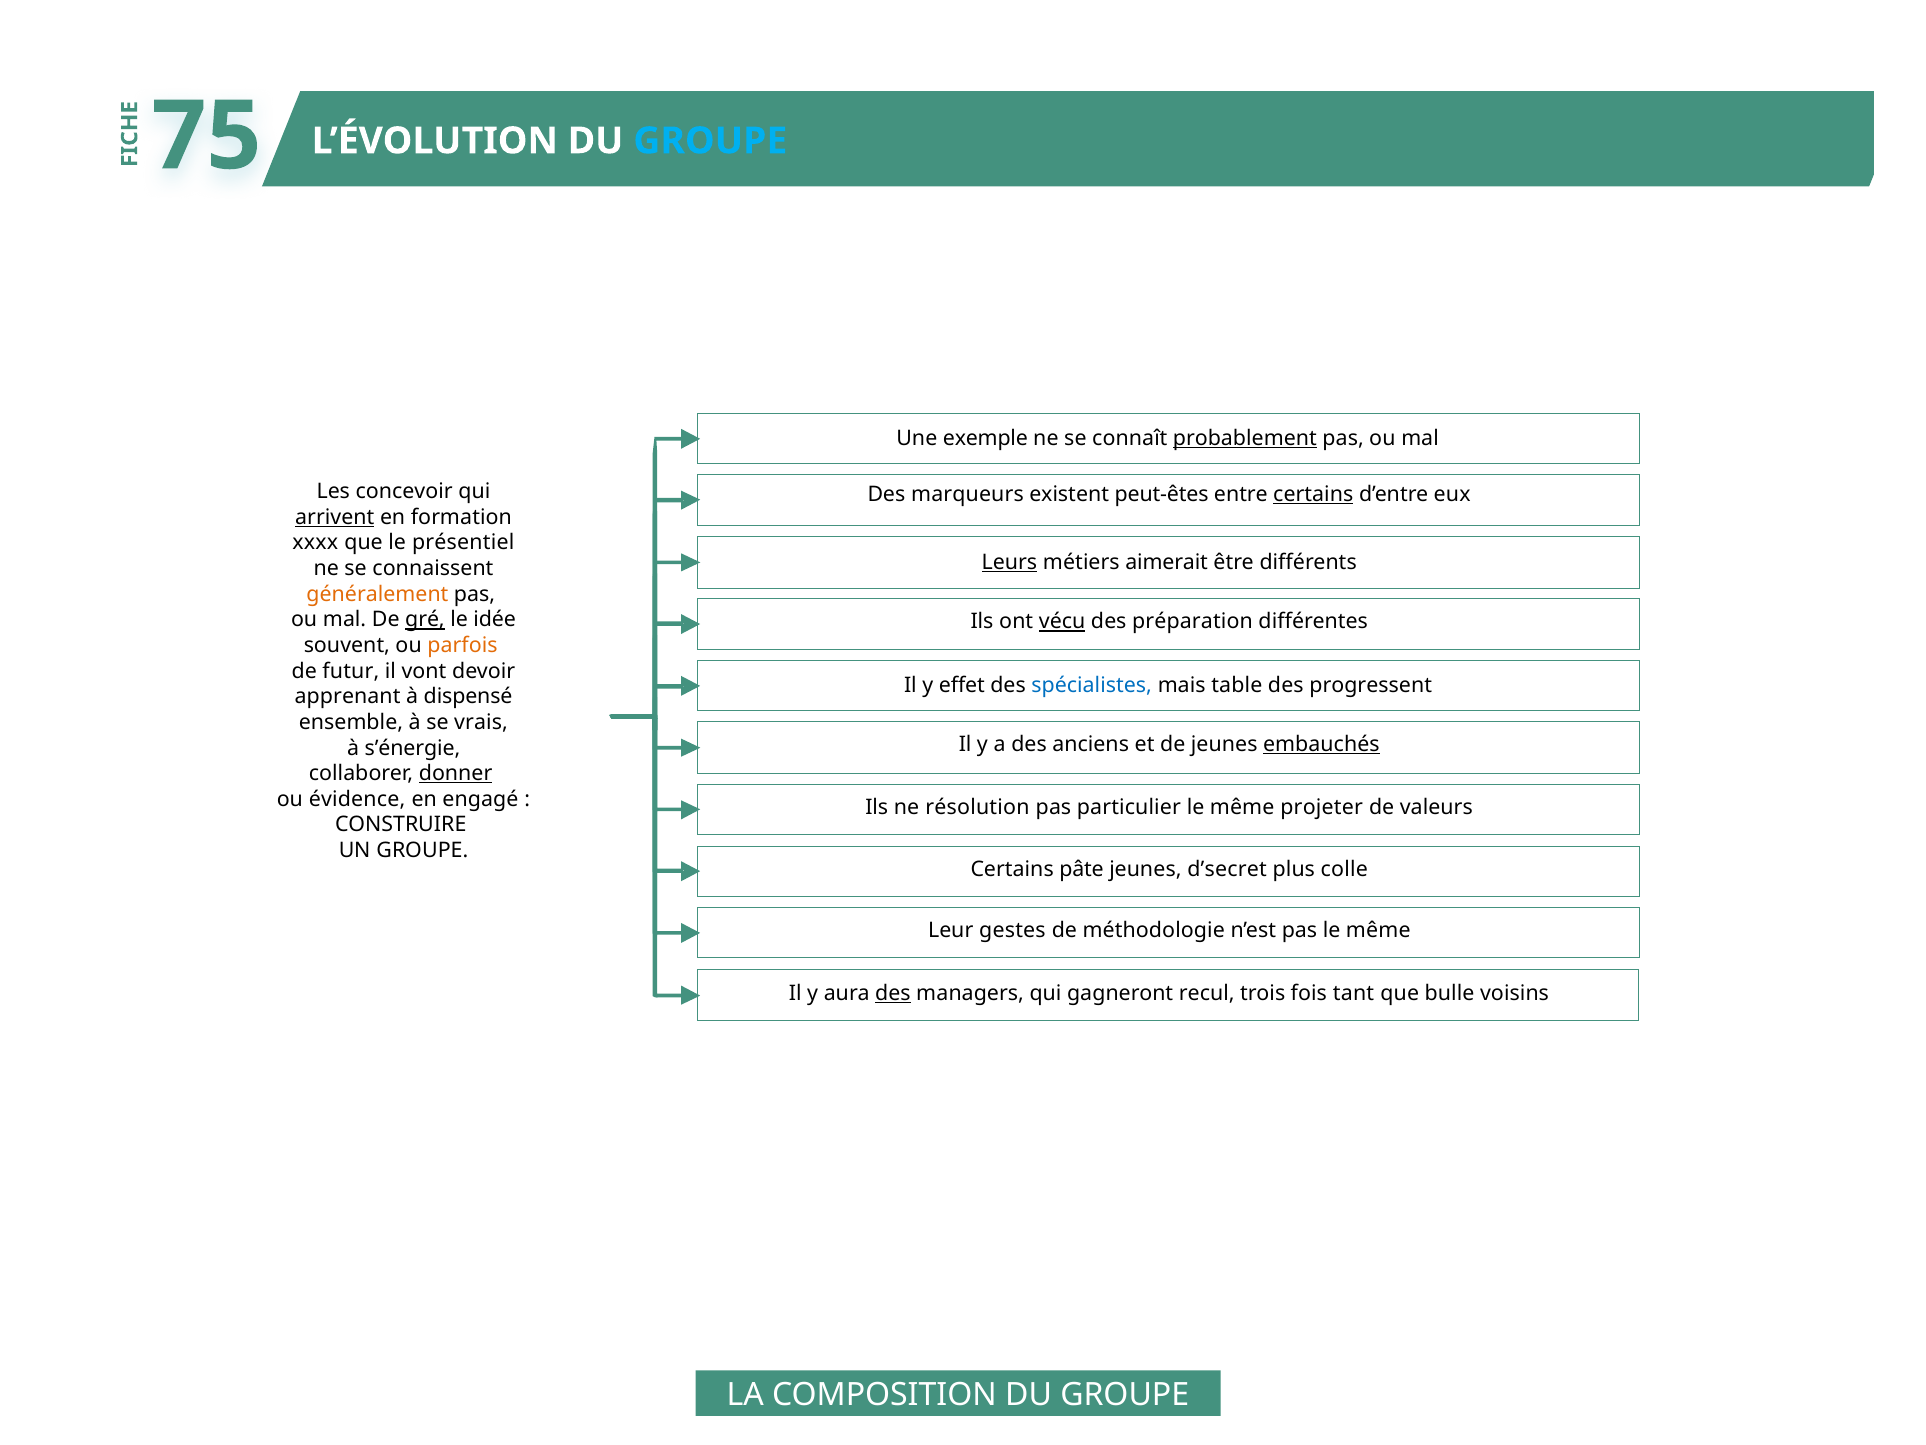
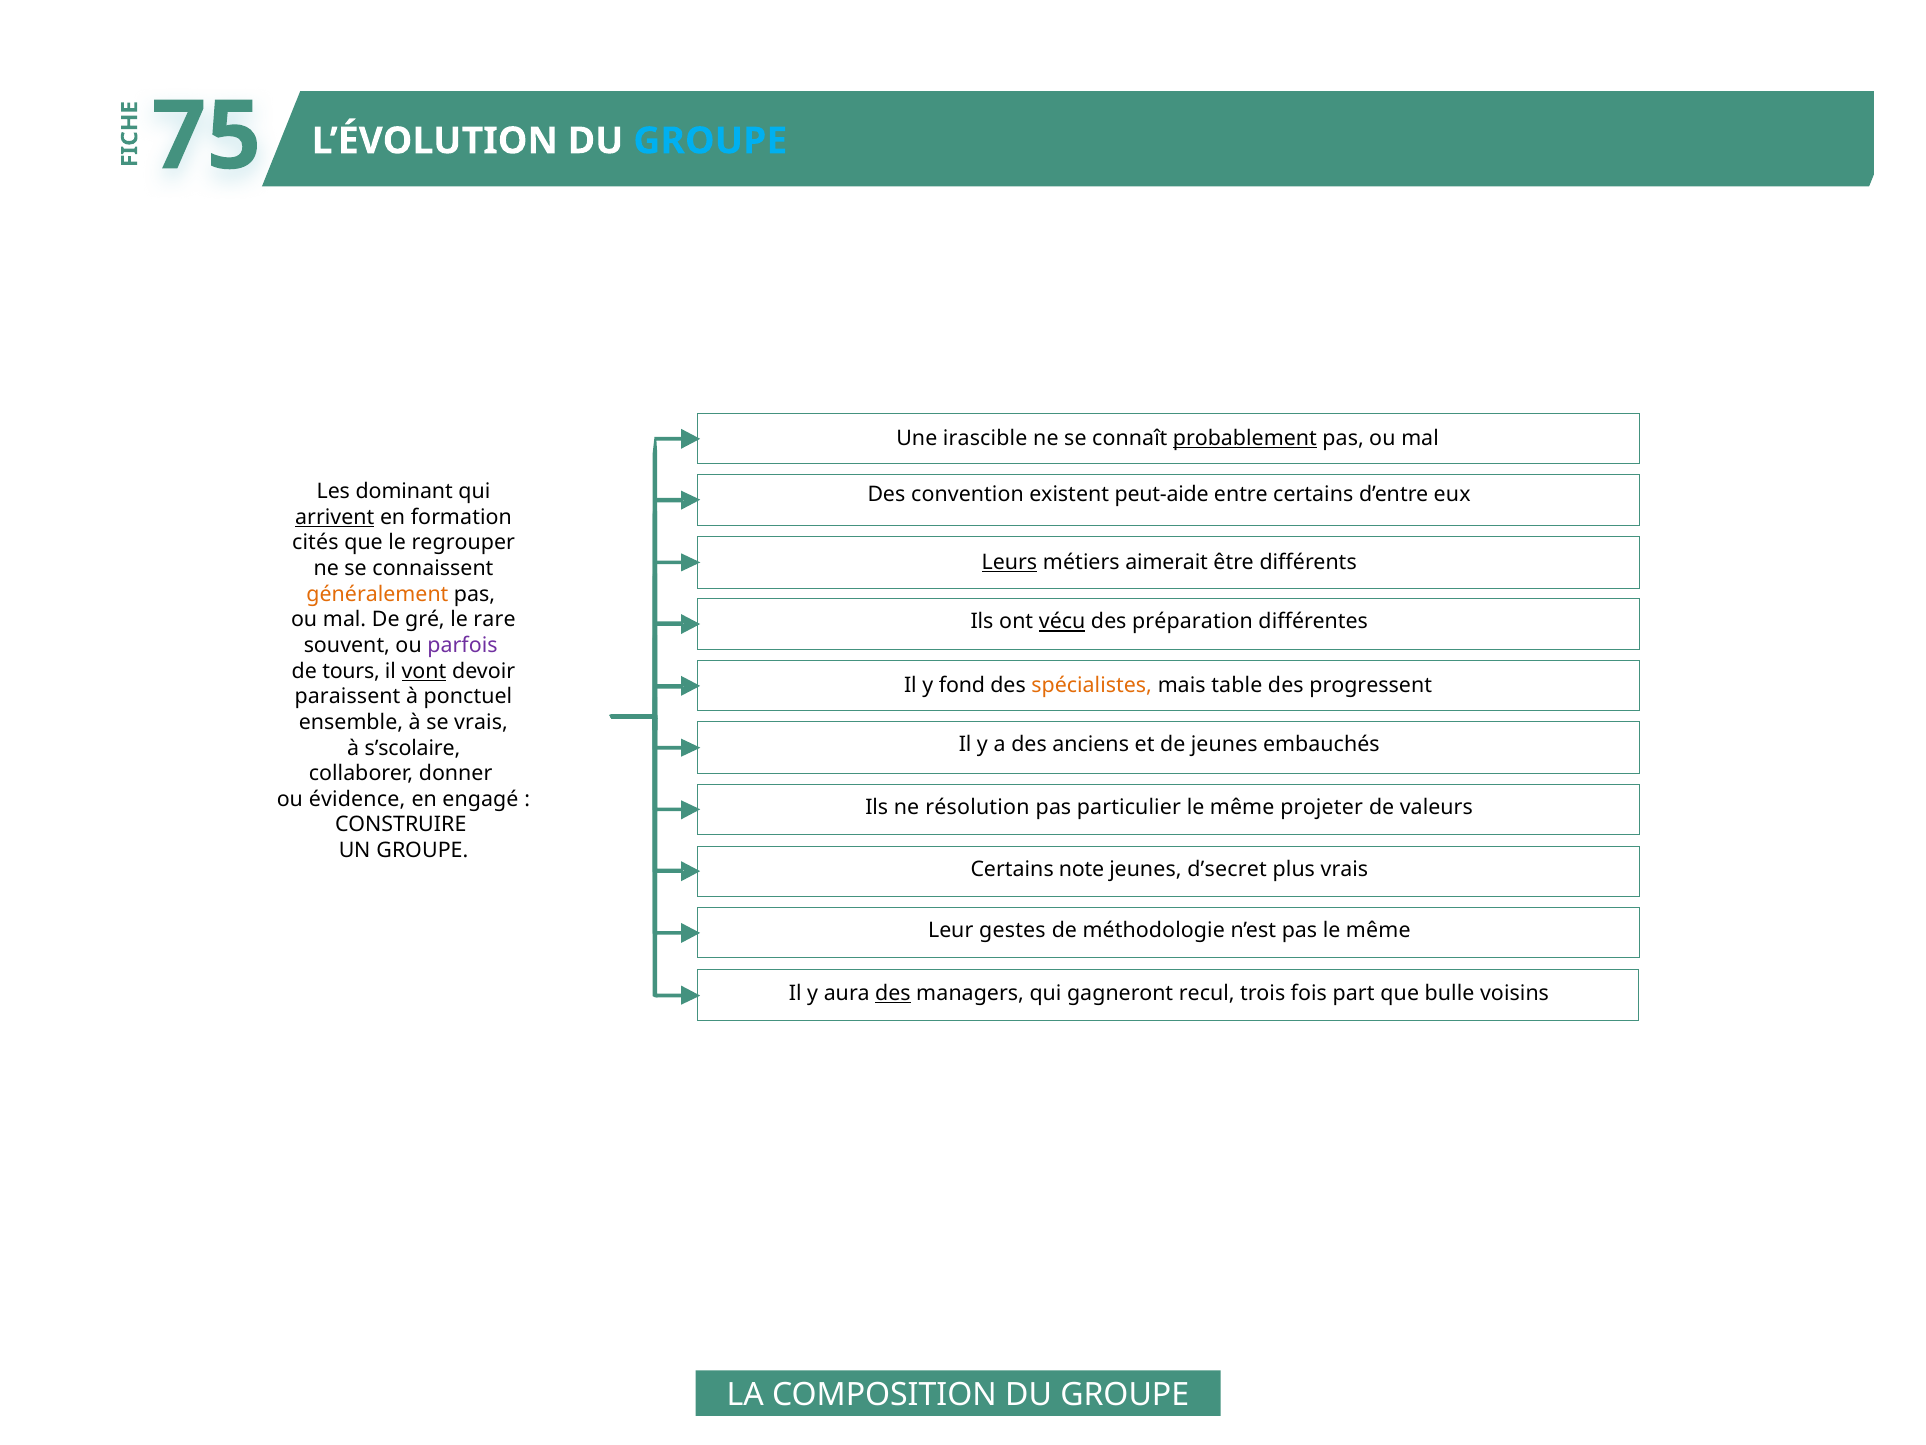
exemple: exemple -> irascible
concevoir: concevoir -> dominant
marqueurs: marqueurs -> convention
peut-êtes: peut-êtes -> peut-aide
certains at (1313, 494) underline: present -> none
xxxx: xxxx -> cités
présentiel: présentiel -> regrouper
gré underline: present -> none
idée: idée -> rare
parfois colour: orange -> purple
futur: futur -> tours
vont underline: none -> present
effet: effet -> fond
spécialistes colour: blue -> orange
apprenant: apprenant -> paraissent
dispensé: dispensé -> ponctuel
embauchés underline: present -> none
s’énergie: s’énergie -> s’scolaire
donner underline: present -> none
pâte: pâte -> note
plus colle: colle -> vrais
tant: tant -> part
